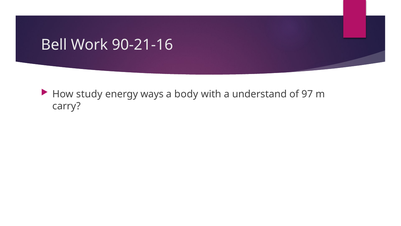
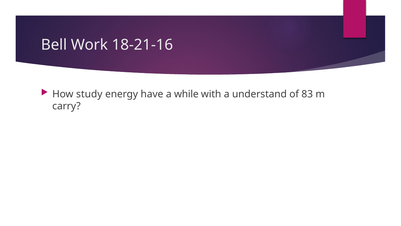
90-21-16: 90-21-16 -> 18-21-16
ways: ways -> have
body: body -> while
97: 97 -> 83
